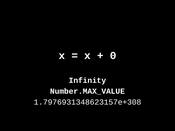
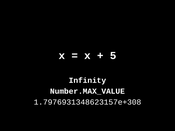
0: 0 -> 5
